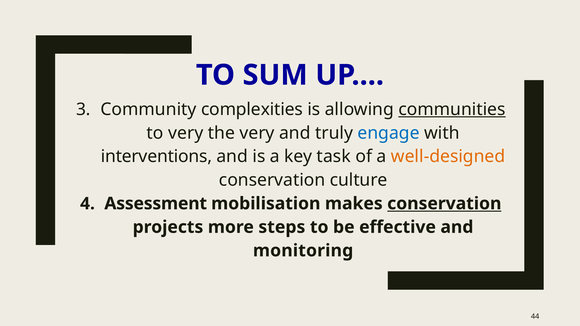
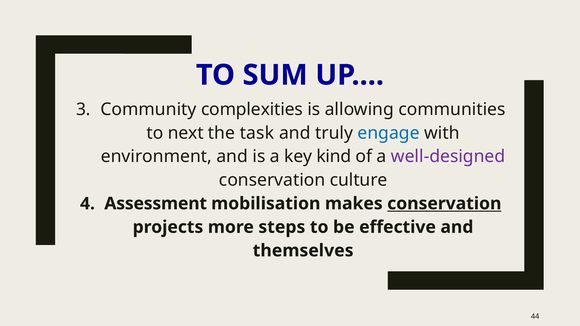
communities underline: present -> none
to very: very -> next
the very: very -> task
interventions: interventions -> environment
task: task -> kind
well-designed colour: orange -> purple
monitoring: monitoring -> themselves
